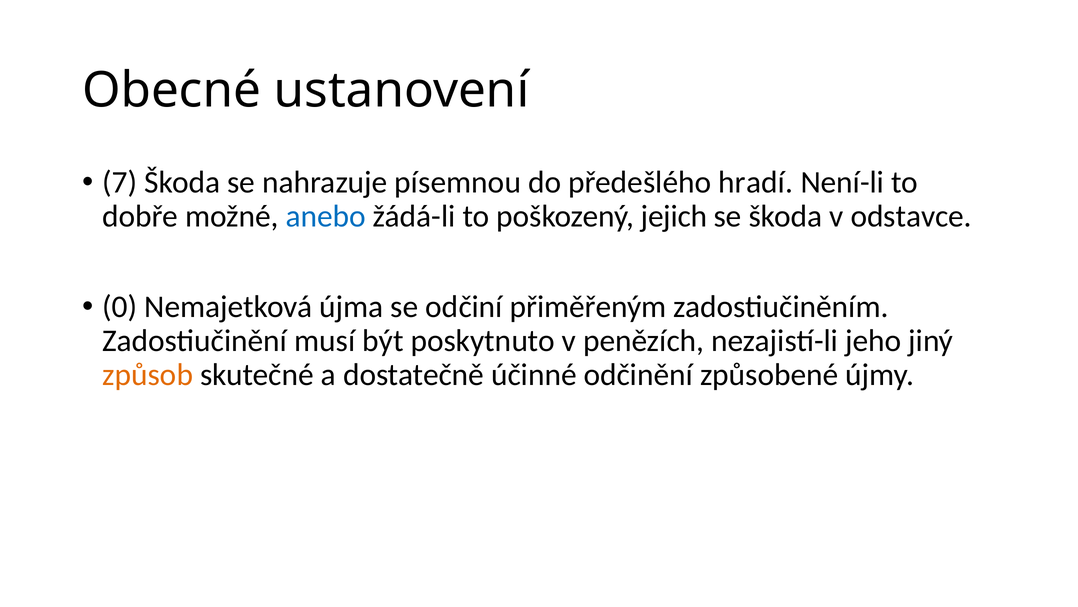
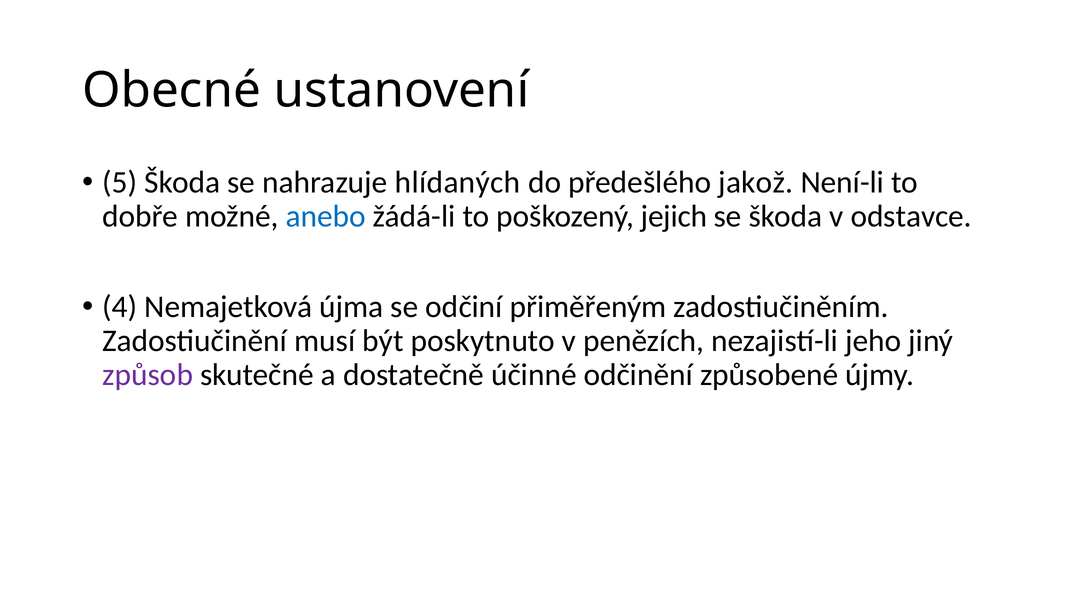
7: 7 -> 5
písemnou: písemnou -> hlídaných
hradí: hradí -> jakož
0: 0 -> 4
způsob colour: orange -> purple
